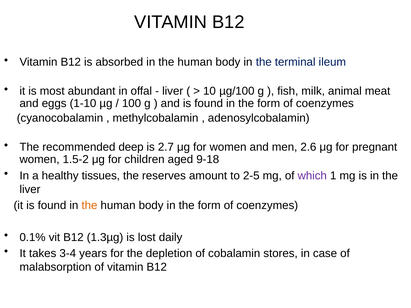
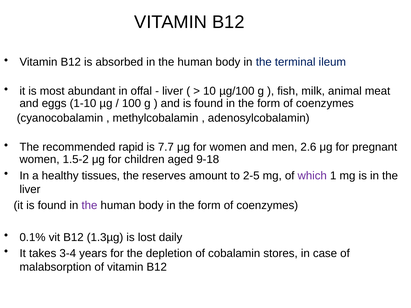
deep: deep -> rapid
2.7: 2.7 -> 7.7
the at (89, 206) colour: orange -> purple
